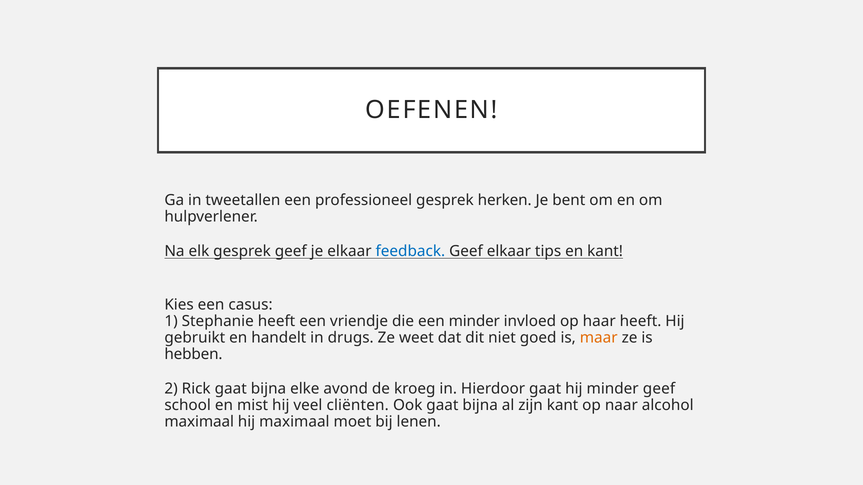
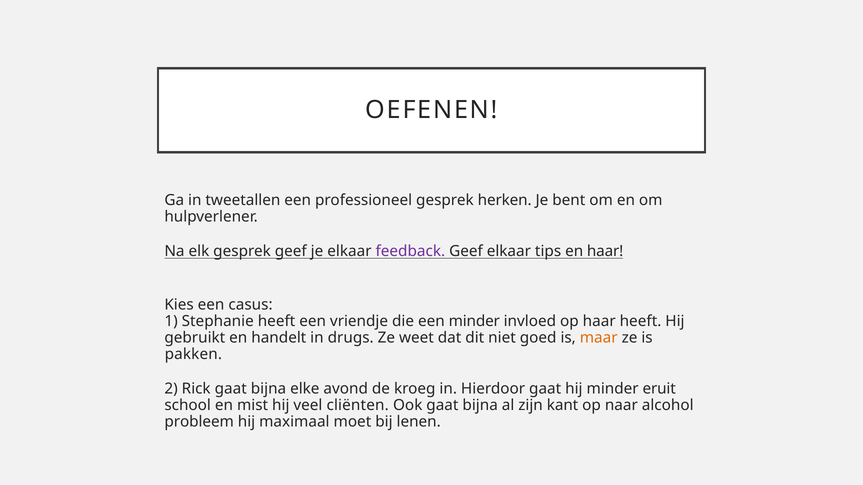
feedback colour: blue -> purple
en kant: kant -> haar
hebben: hebben -> pakken
minder geef: geef -> eruit
maximaal at (199, 422): maximaal -> probleem
